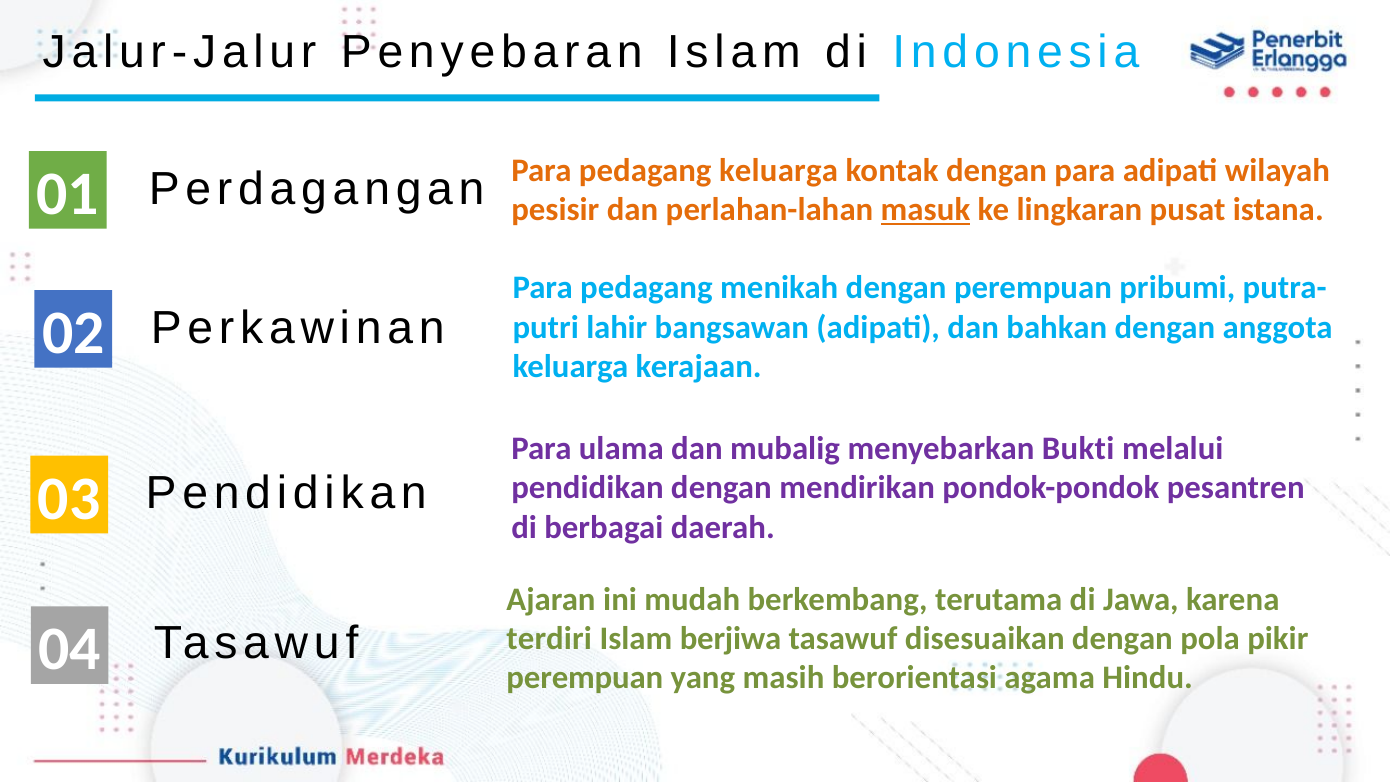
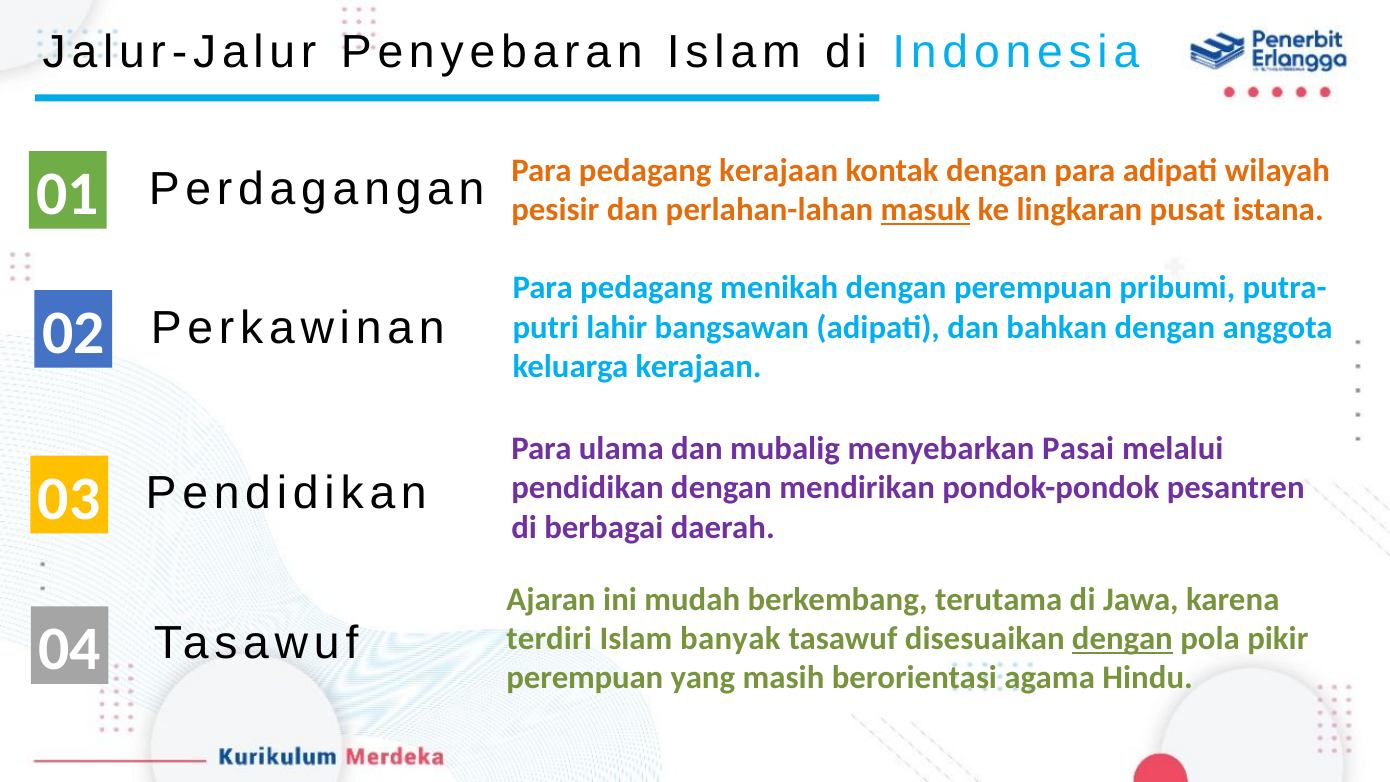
pedagang keluarga: keluarga -> kerajaan
Bukti: Bukti -> Pasai
berjiwa: berjiwa -> banyak
dengan at (1122, 639) underline: none -> present
